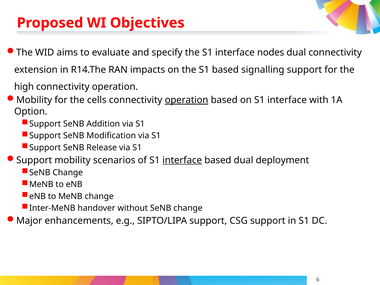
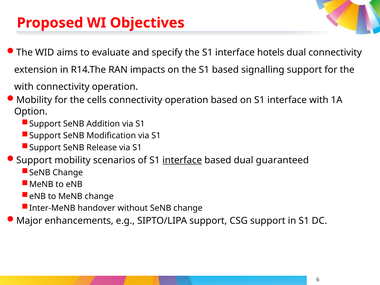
nodes: nodes -> hotels
high at (24, 87): high -> with
operation at (187, 100) underline: present -> none
deployment: deployment -> guaranteed
